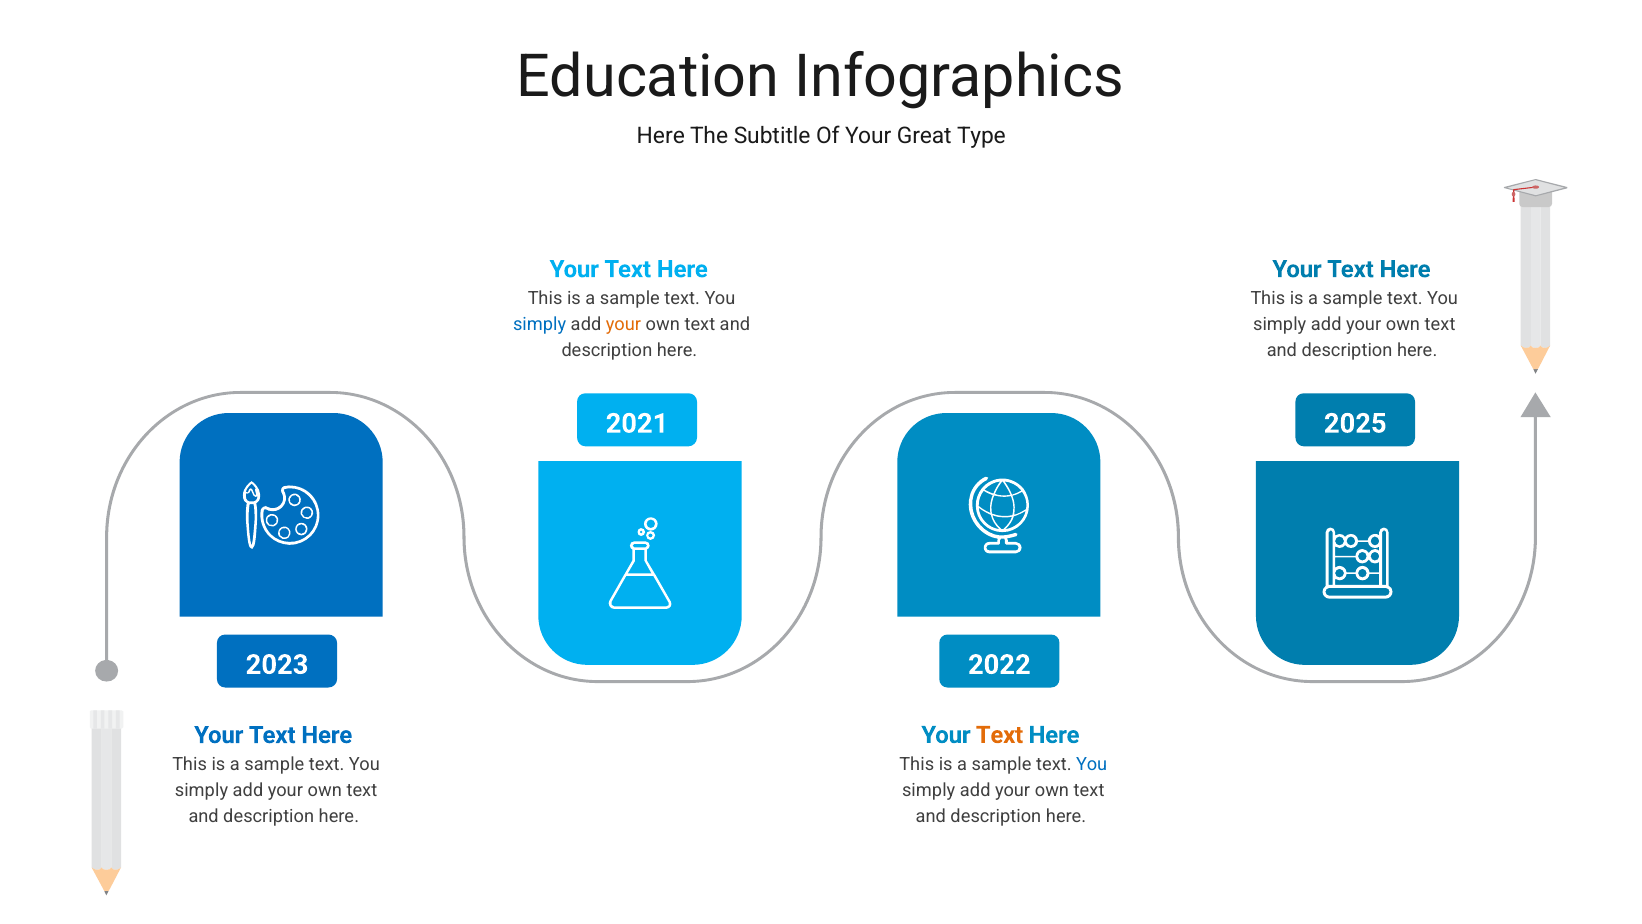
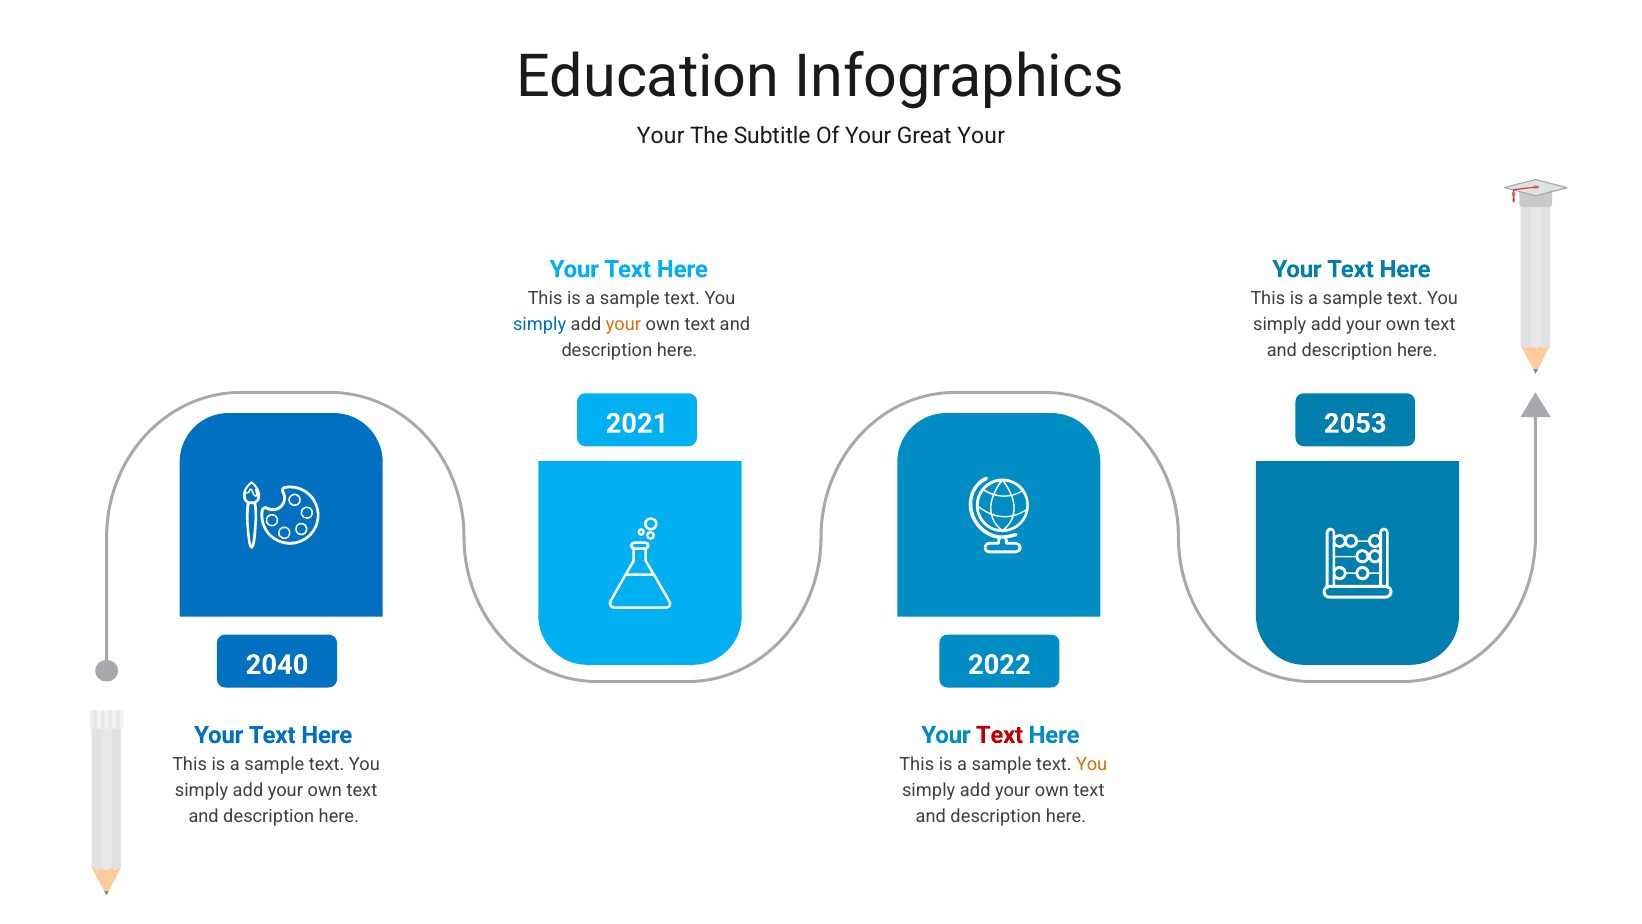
Here at (661, 136): Here -> Your
Great Type: Type -> Your
2025: 2025 -> 2053
2023: 2023 -> 2040
Text at (1000, 735) colour: orange -> red
You at (1092, 764) colour: blue -> orange
